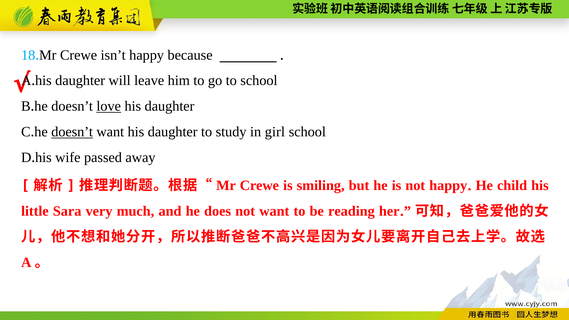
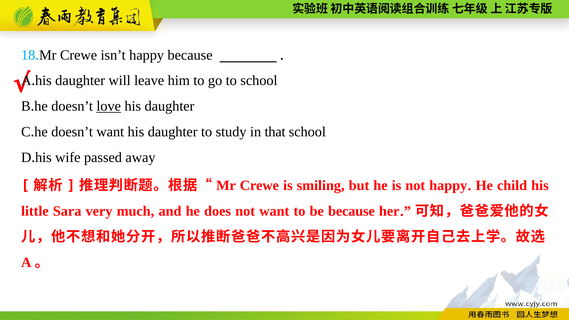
doesn’t at (72, 132) underline: present -> none
girl: girl -> that
be reading: reading -> because
